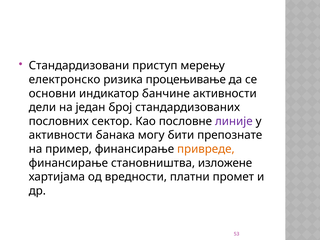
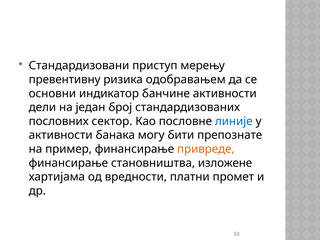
електронско: електронско -> превентивну
процењивање: процењивање -> одобравањем
линије colour: purple -> blue
